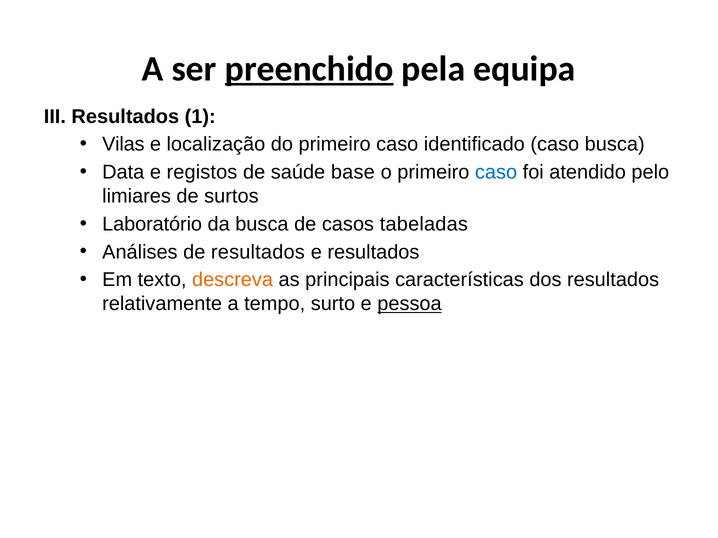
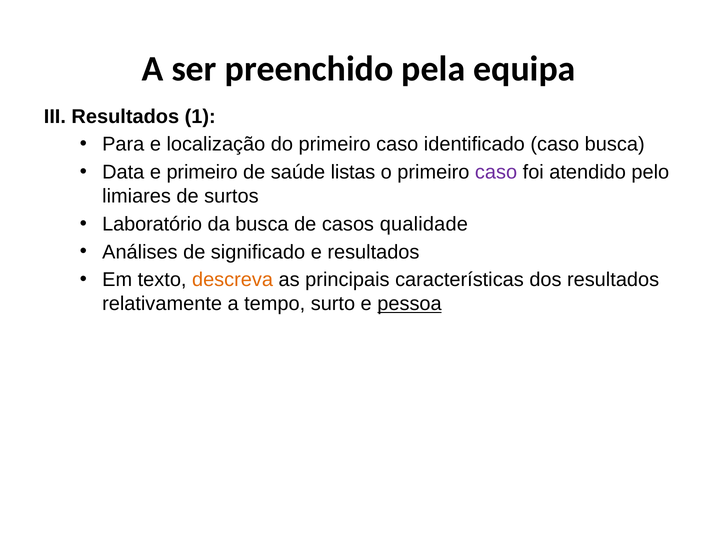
preenchido underline: present -> none
Vilas: Vilas -> Para
e registos: registos -> primeiro
base: base -> listas
caso at (496, 172) colour: blue -> purple
tabeladas: tabeladas -> qualidade
de resultados: resultados -> significado
